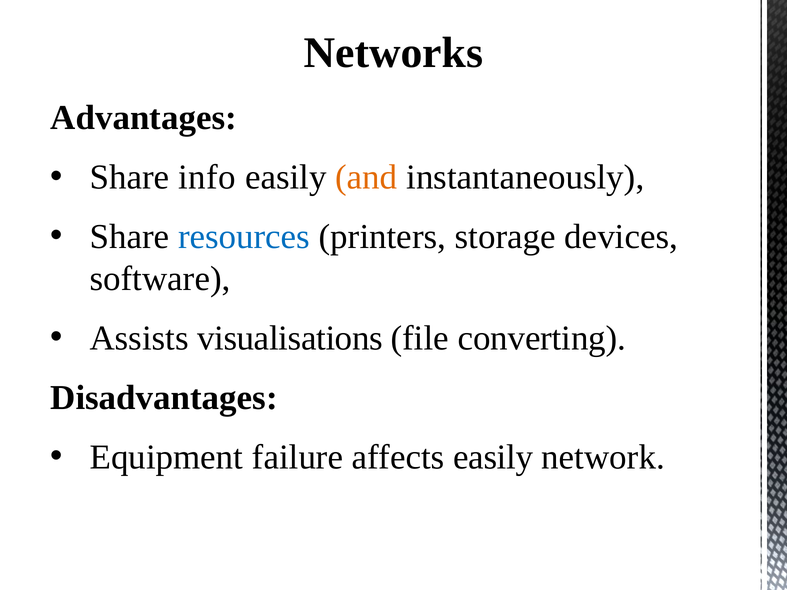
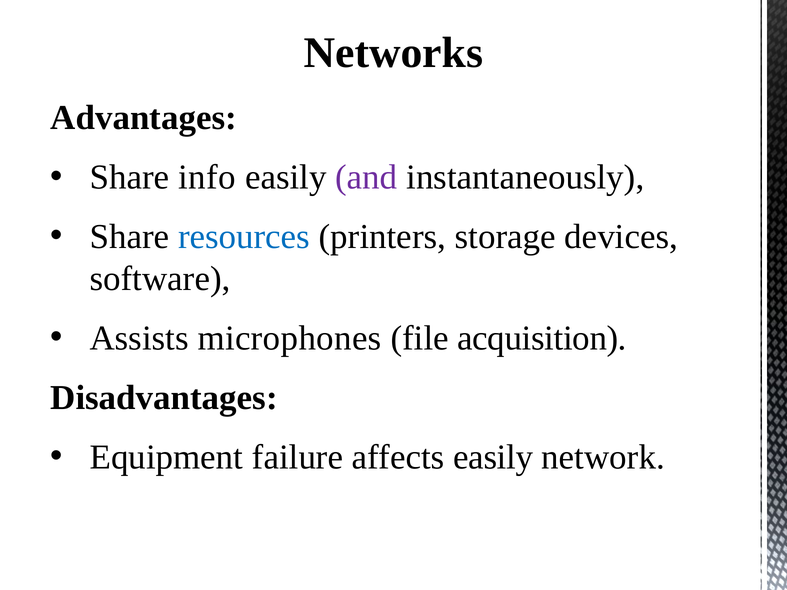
and colour: orange -> purple
visualisations: visualisations -> microphones
converting: converting -> acquisition
